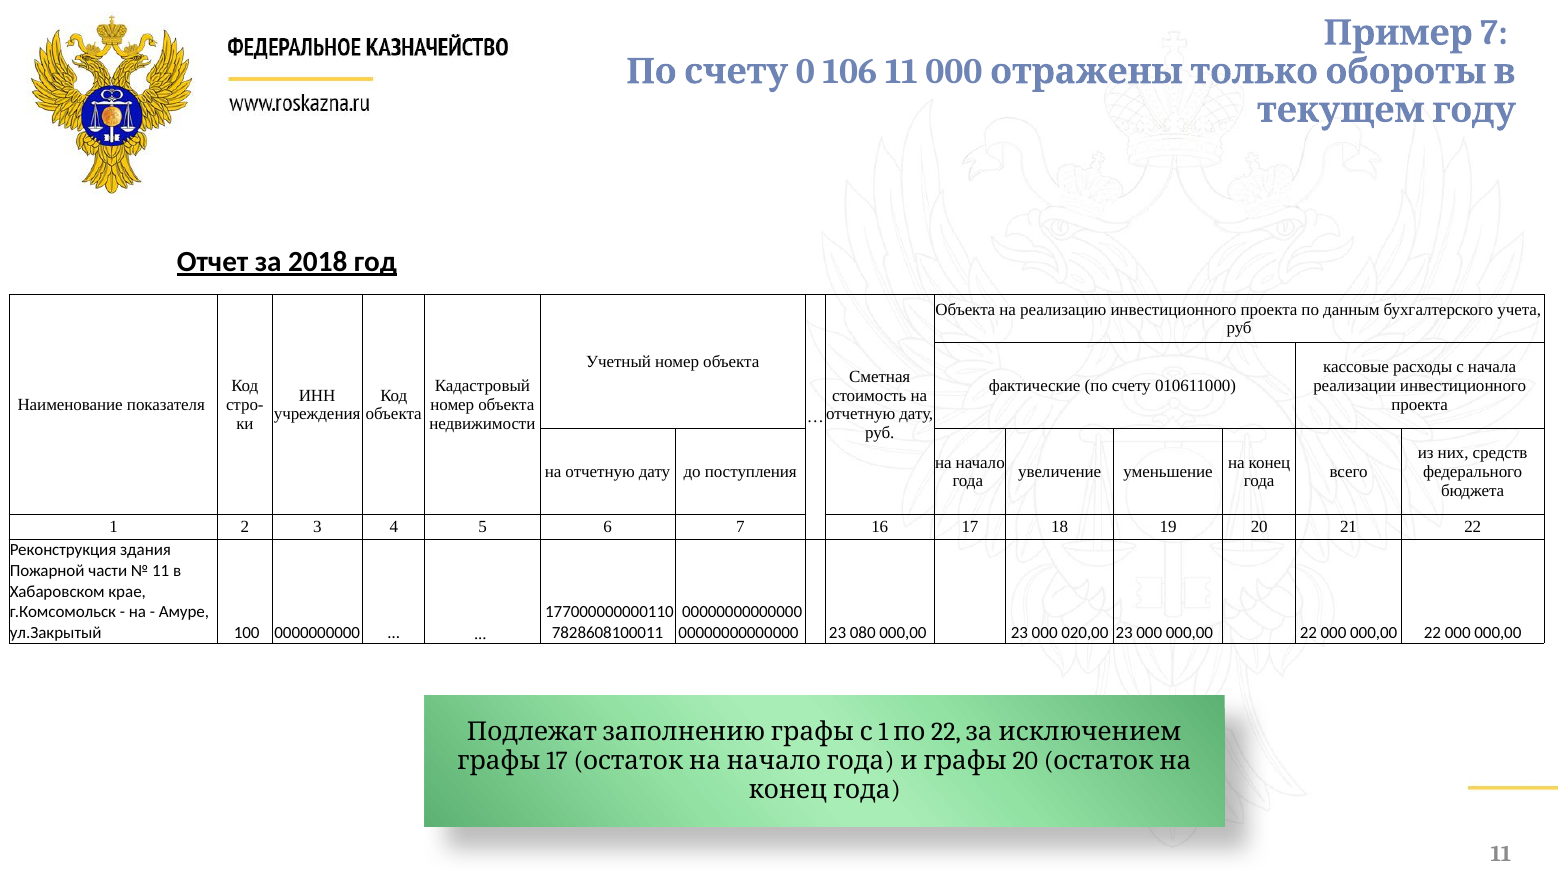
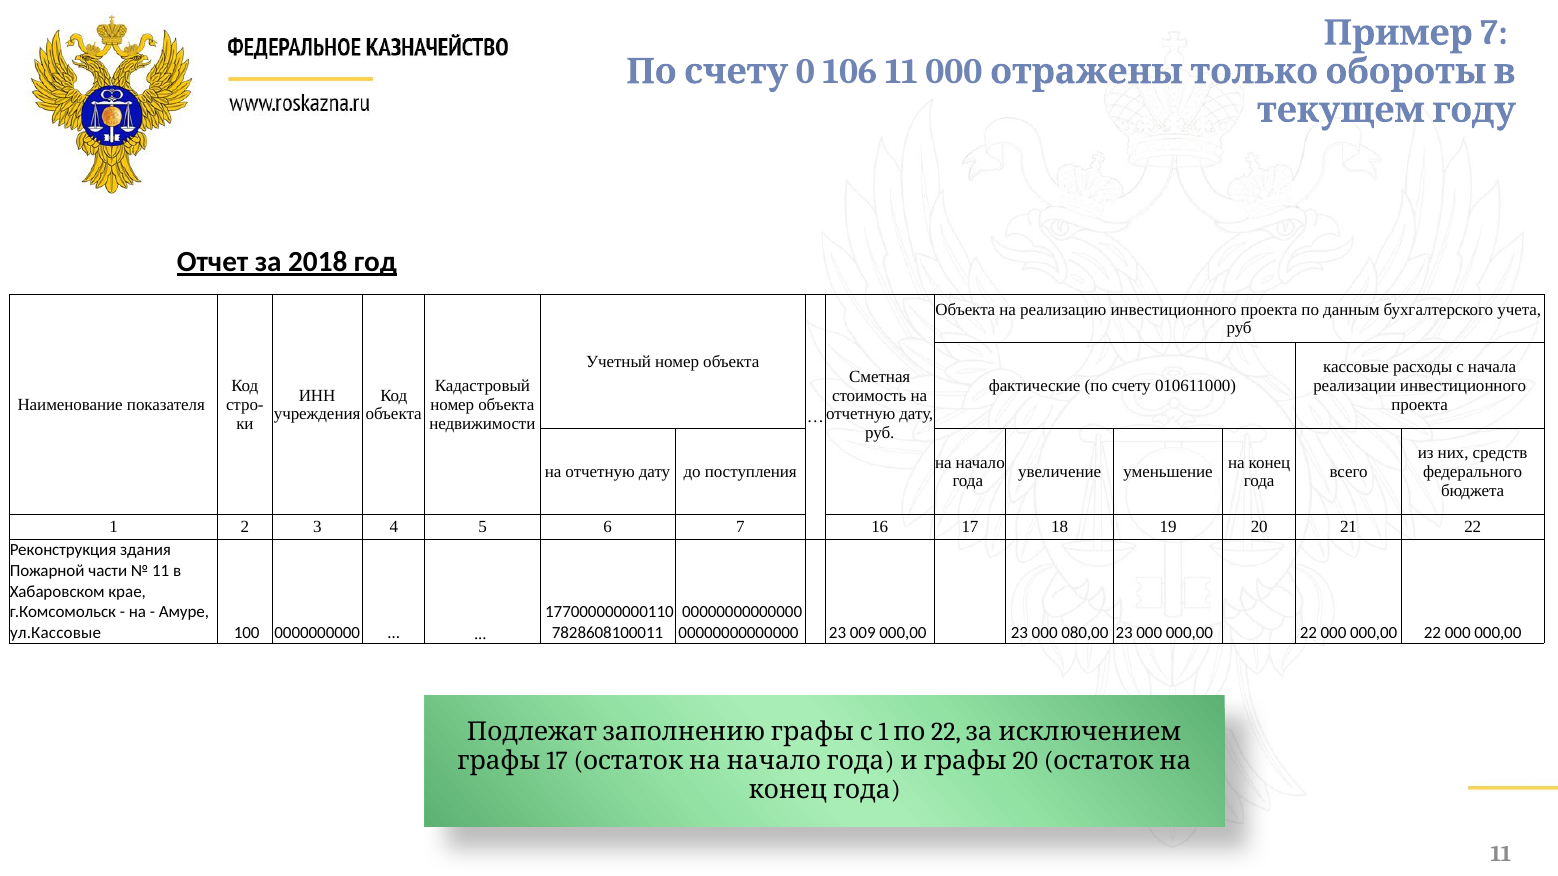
ул.Закрытый: ул.Закрытый -> ул.Кассовые
080: 080 -> 009
020,00: 020,00 -> 080,00
